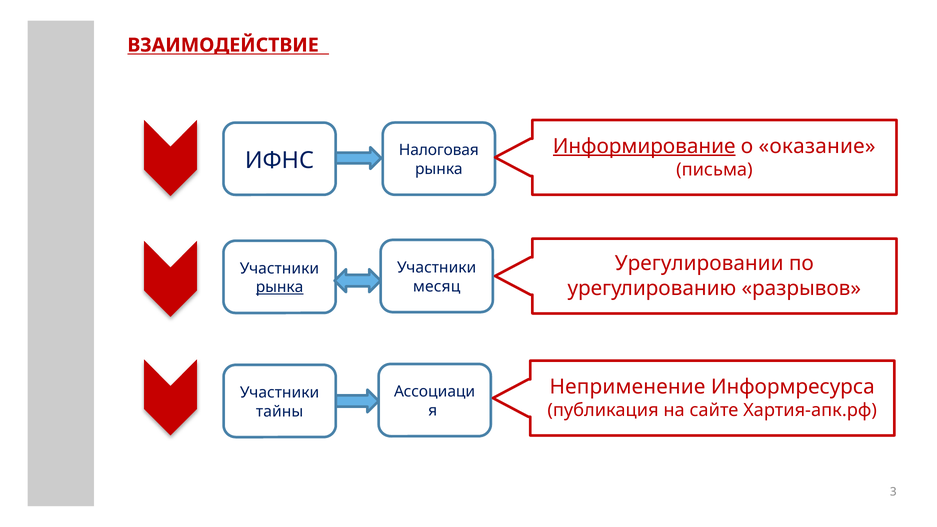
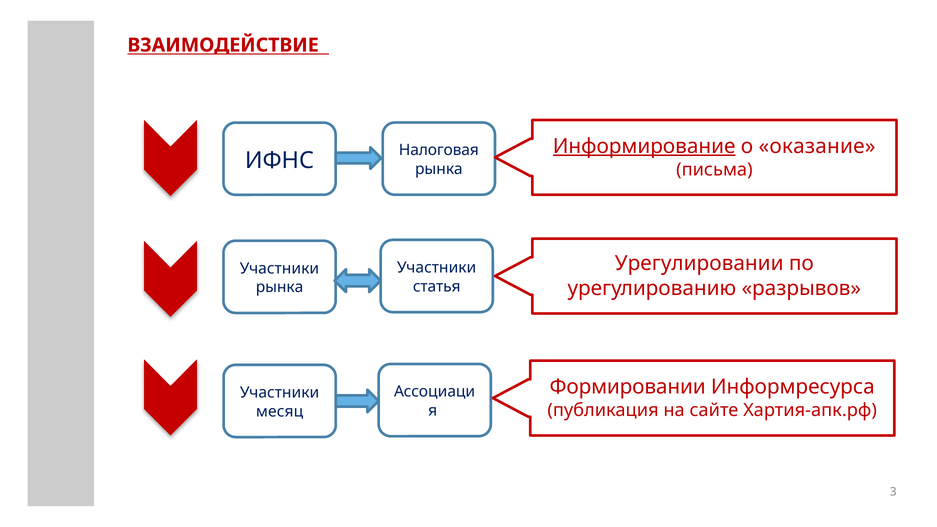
месяц: месяц -> статья
рынка at (280, 287) underline: present -> none
Неприменение: Неприменение -> Формировании
тайны: тайны -> месяц
